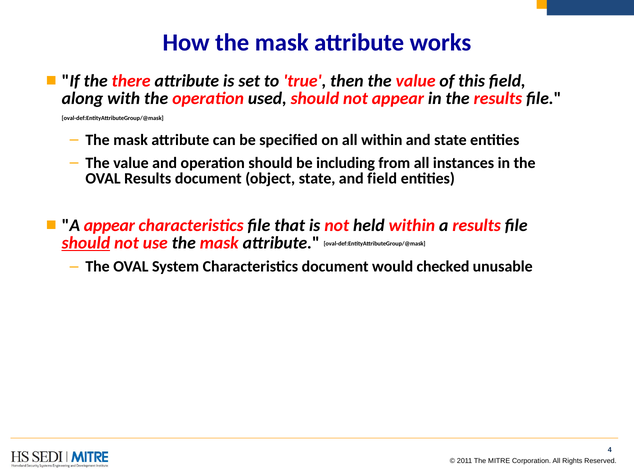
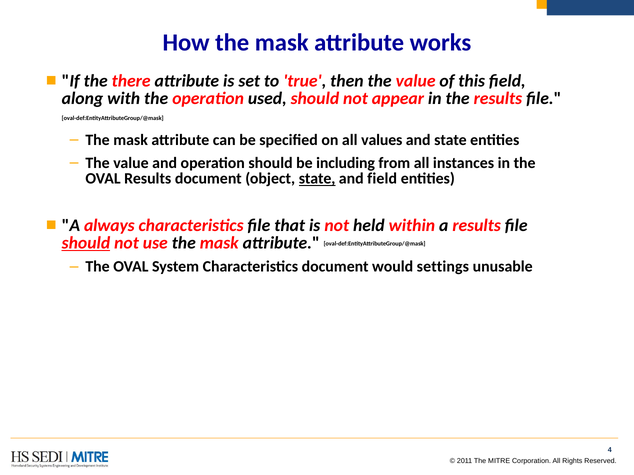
all within: within -> values
state at (317, 179) underline: none -> present
A appear: appear -> always
checked: checked -> settings
